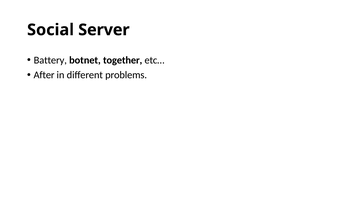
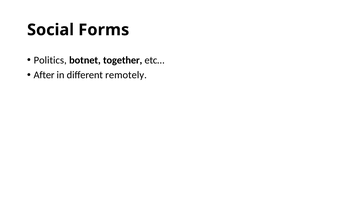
Server: Server -> Forms
Battery: Battery -> Politics
problems: problems -> remotely
